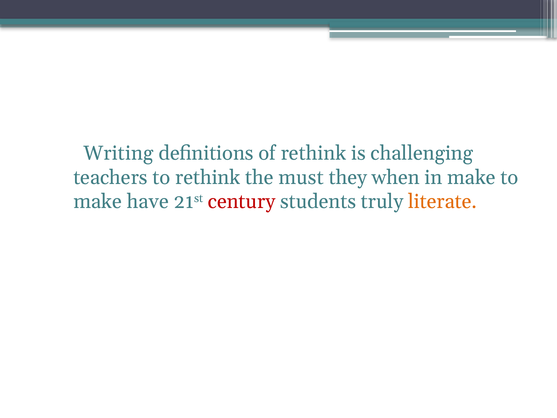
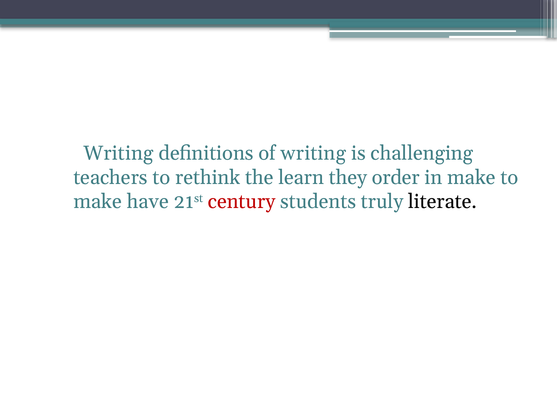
of rethink: rethink -> writing
must: must -> learn
when: when -> order
literate colour: orange -> black
